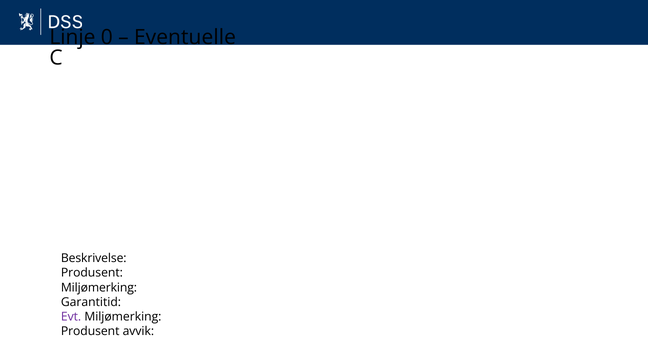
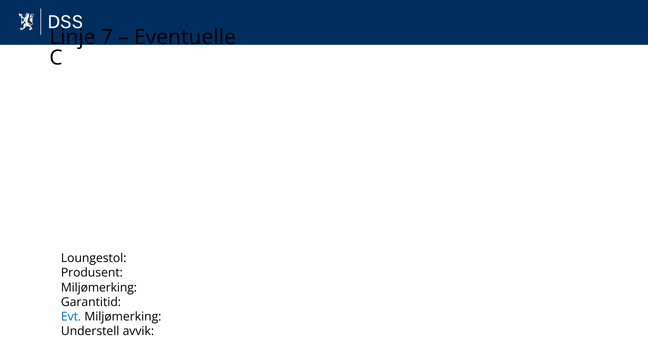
0: 0 -> 7
Beskrivelse: Beskrivelse -> Loungestol
Evt colour: purple -> blue
Produsent at (90, 332): Produsent -> Understell
